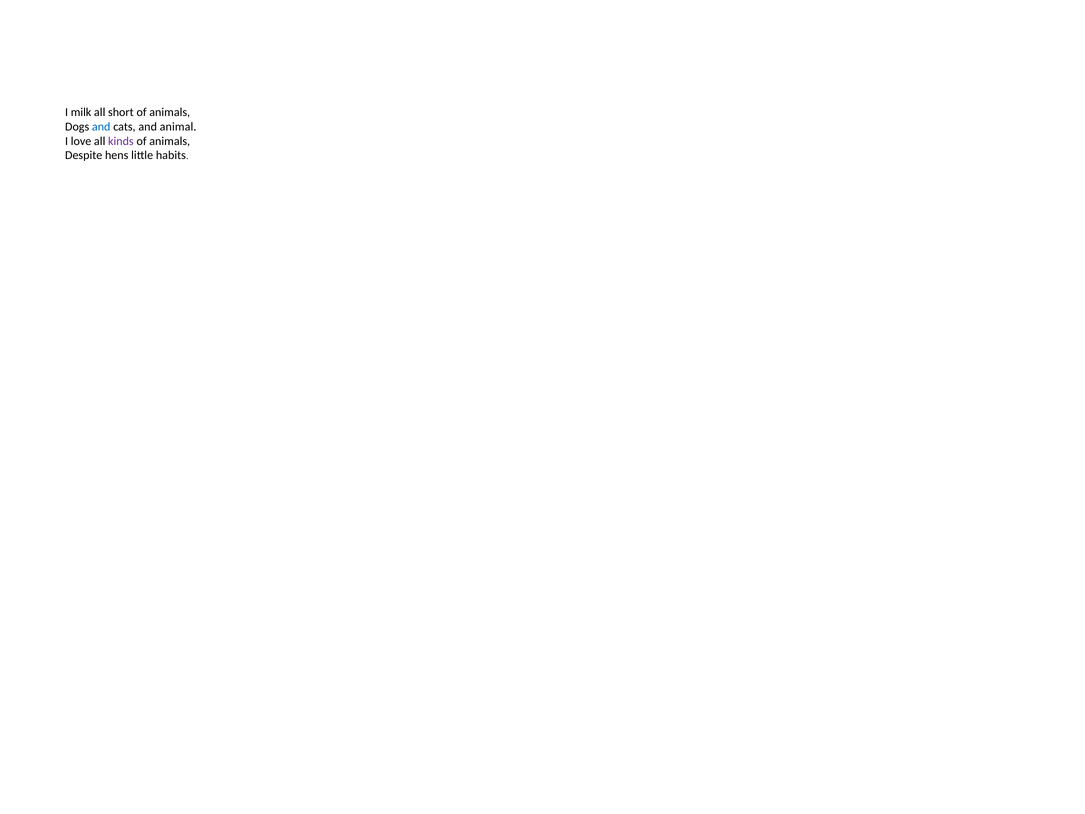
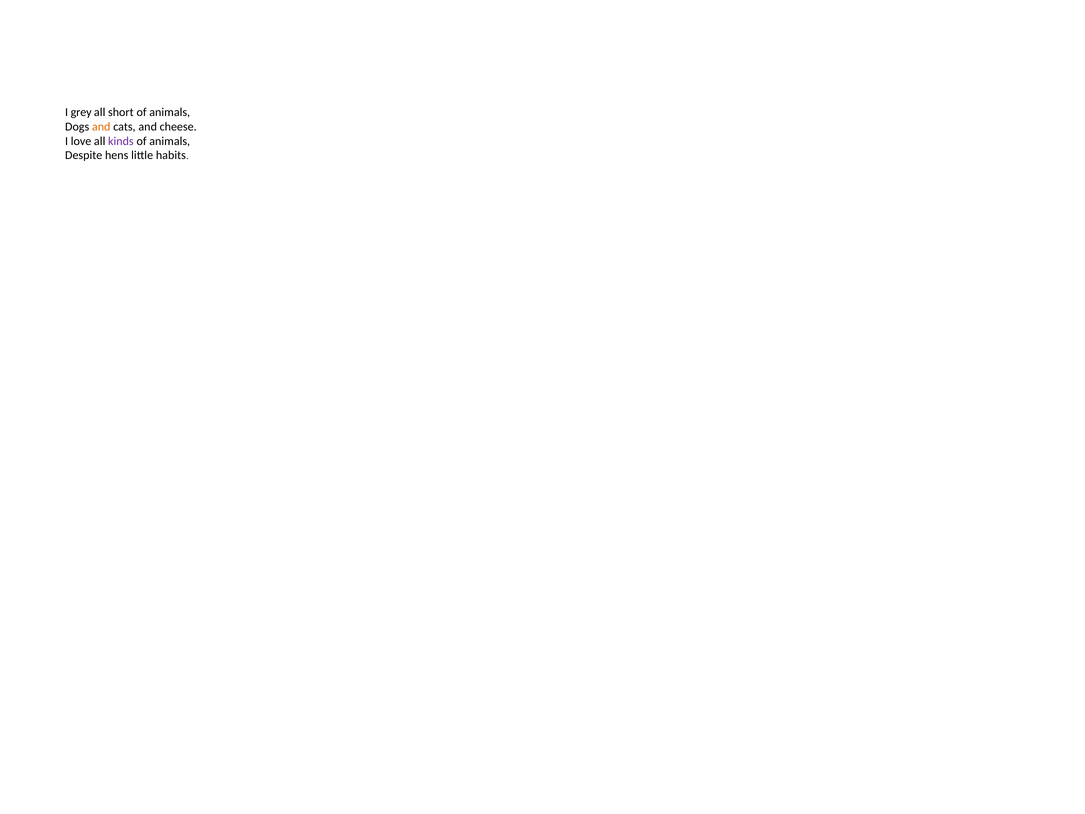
milk: milk -> grey
and at (101, 127) colour: blue -> orange
animal: animal -> cheese
